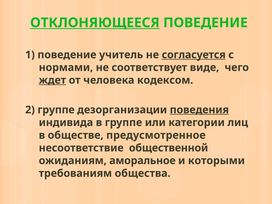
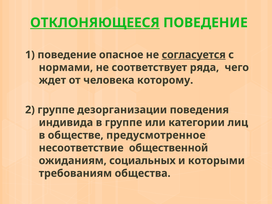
учитель: учитель -> опасное
виде: виде -> ряда
ждет underline: present -> none
кодексом: кодексом -> которому
поведения underline: present -> none
аморальное: аморальное -> социальных
